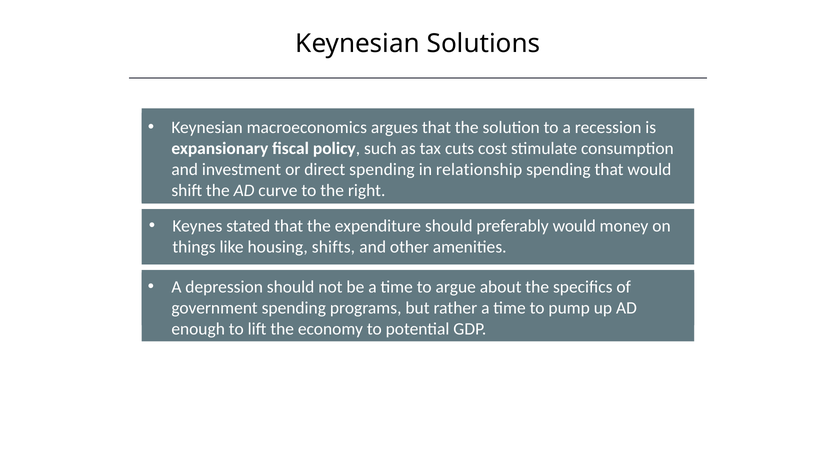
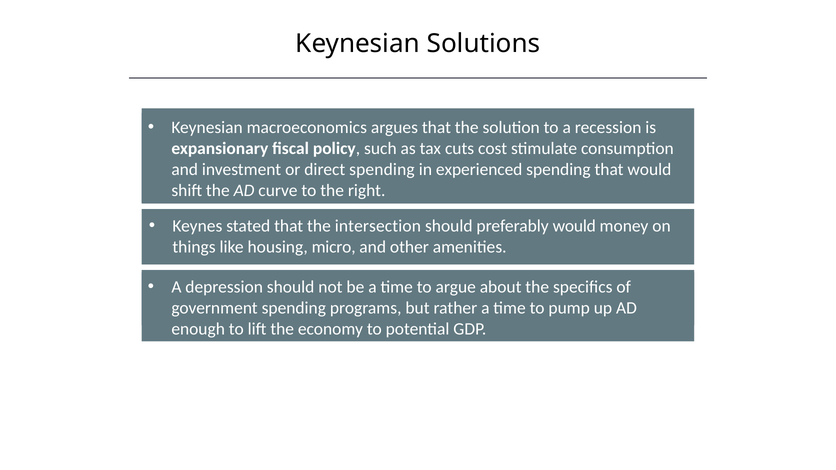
relationship: relationship -> experienced
expenditure: expenditure -> intersection
shifts: shifts -> micro
